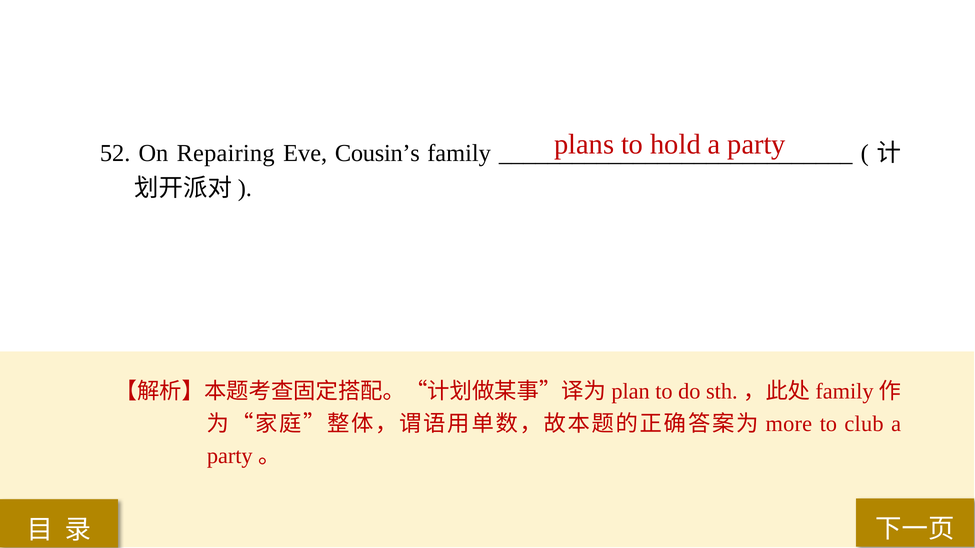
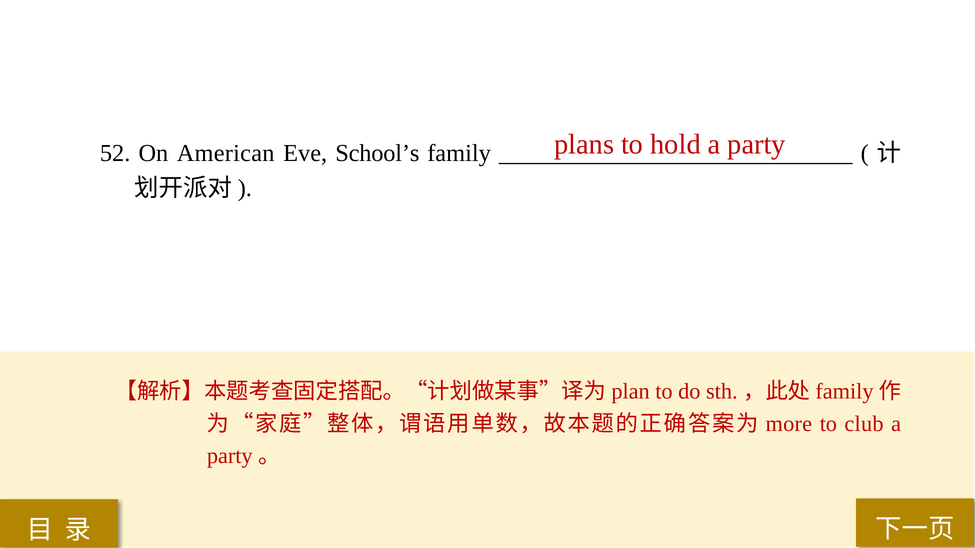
Repairing: Repairing -> American
Cousin’s: Cousin’s -> School’s
